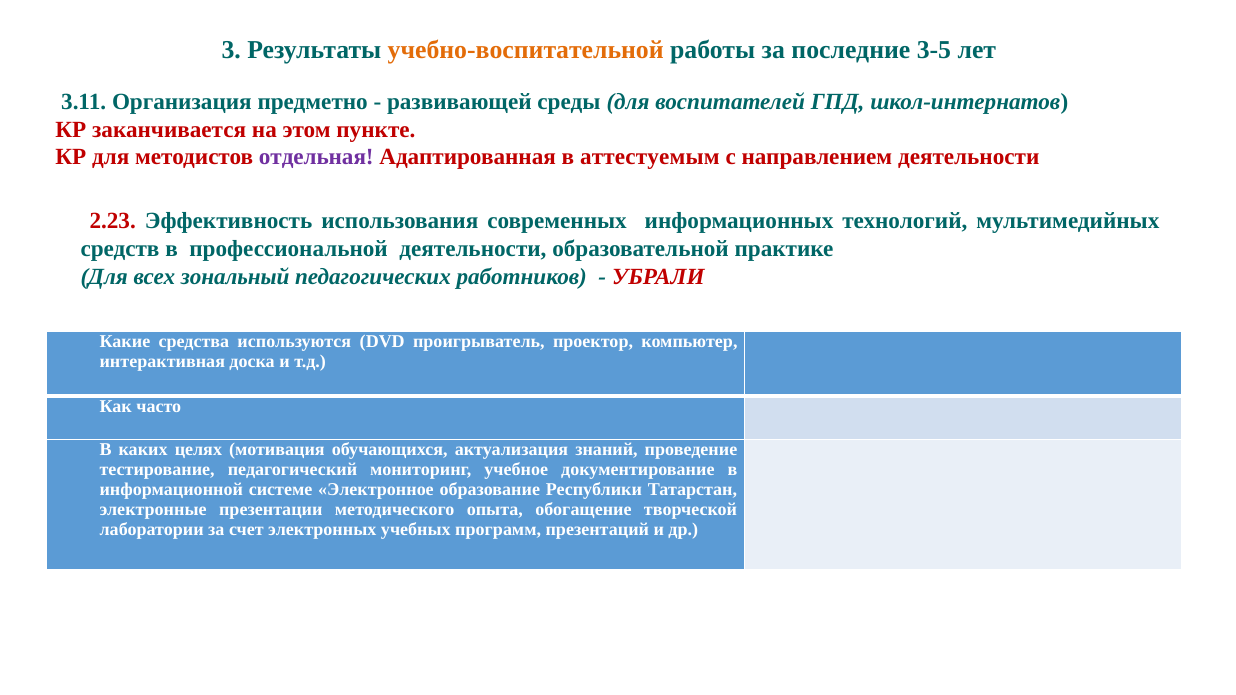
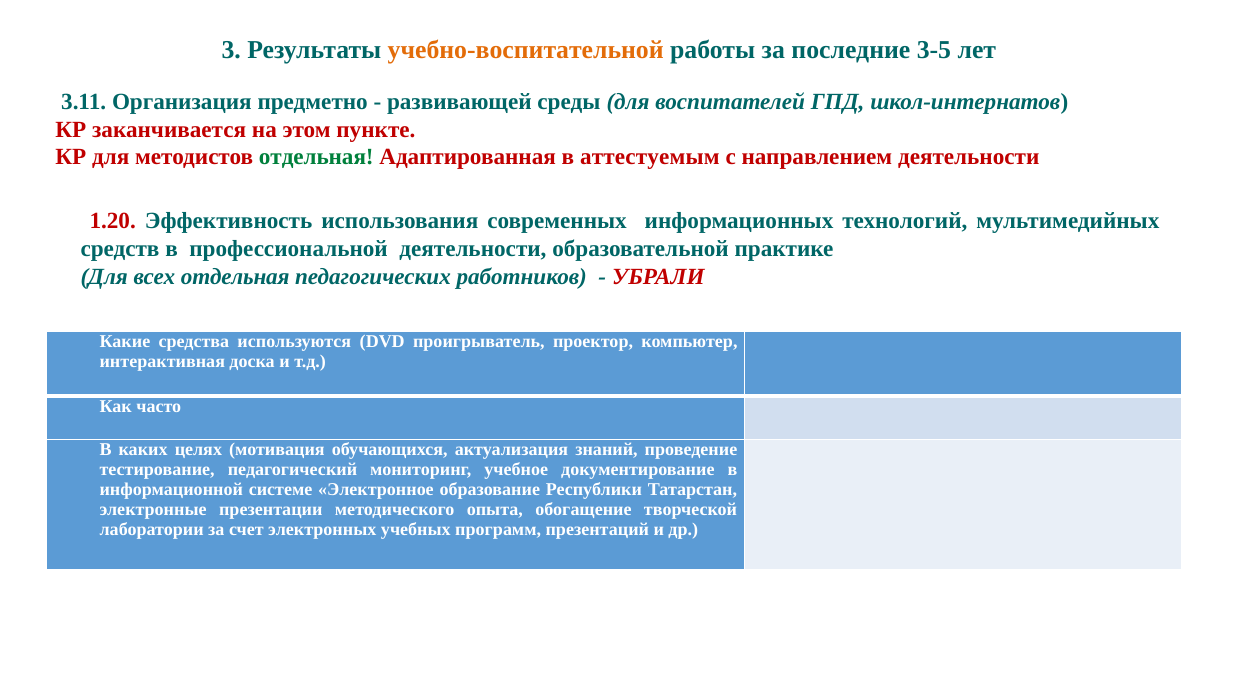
отдельная at (316, 157) colour: purple -> green
2.23: 2.23 -> 1.20
всех зональный: зональный -> отдельная
